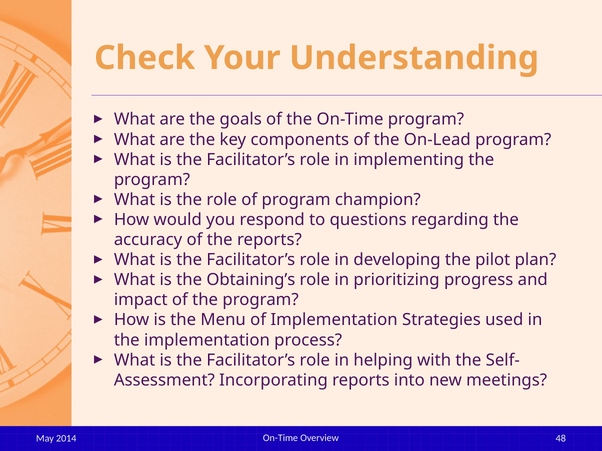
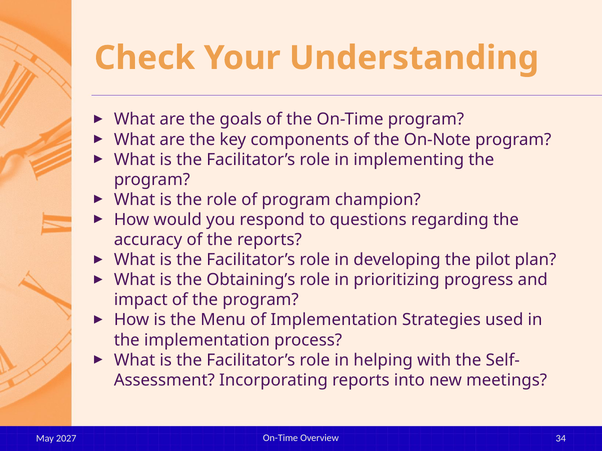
On-Lead: On-Lead -> On-Note
48: 48 -> 34
2014: 2014 -> 2027
